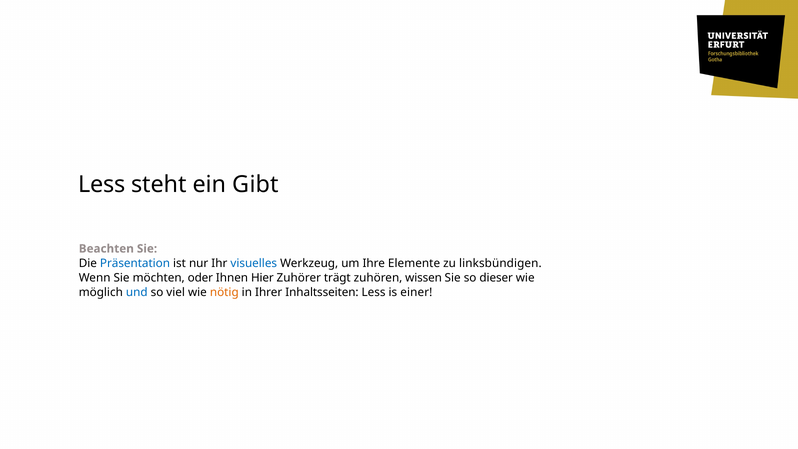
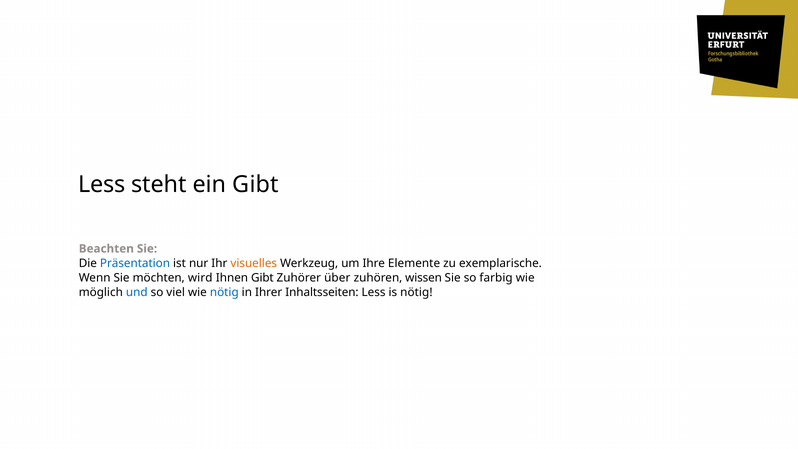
visuelles colour: blue -> orange
linksbündigen: linksbündigen -> exemplarische
oder: oder -> wird
Ihnen Hier: Hier -> Gibt
trägt: trägt -> über
dieser: dieser -> farbig
nötig at (224, 292) colour: orange -> blue
is einer: einer -> nötig
